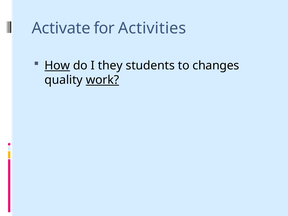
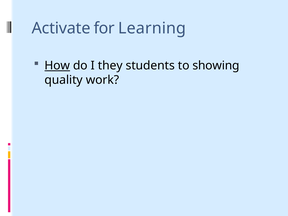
Activities: Activities -> Learning
changes: changes -> showing
work underline: present -> none
